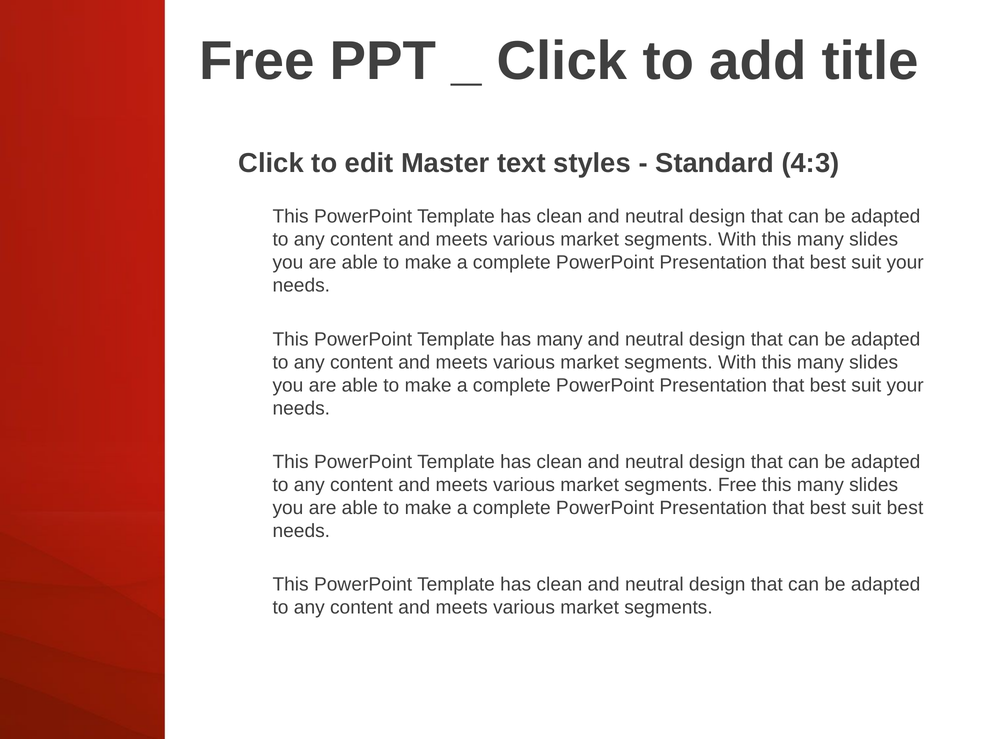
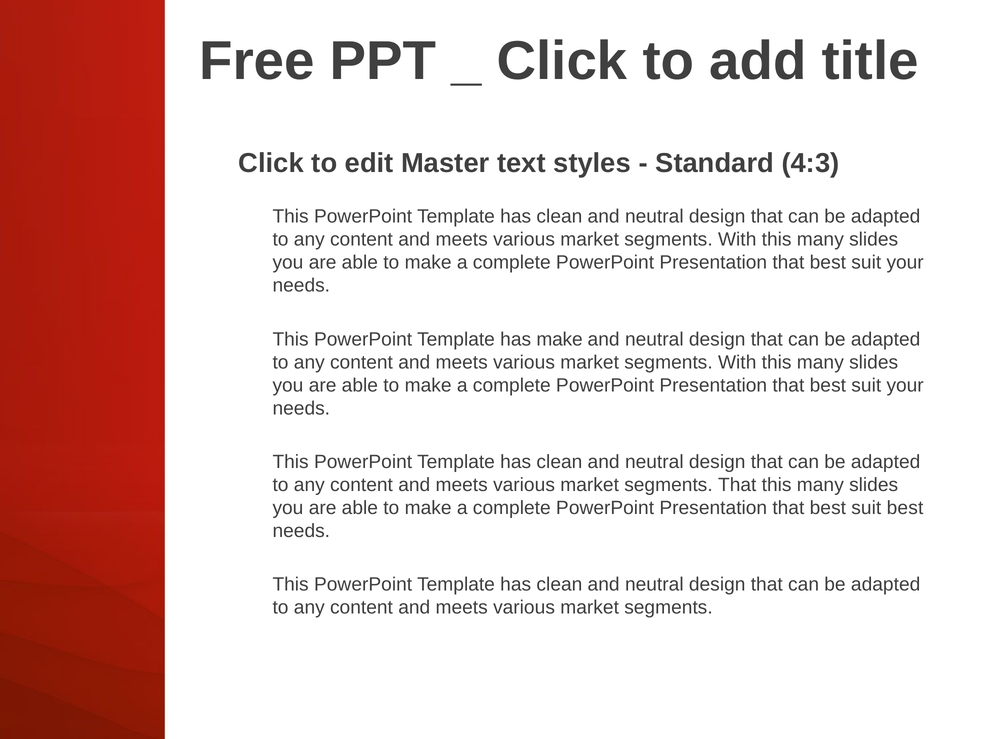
has many: many -> make
segments Free: Free -> That
